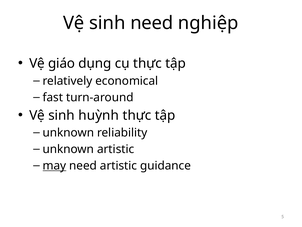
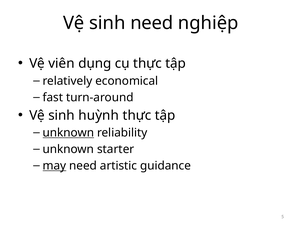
giáo: giáo -> viên
unknown at (68, 132) underline: none -> present
unknown artistic: artistic -> starter
